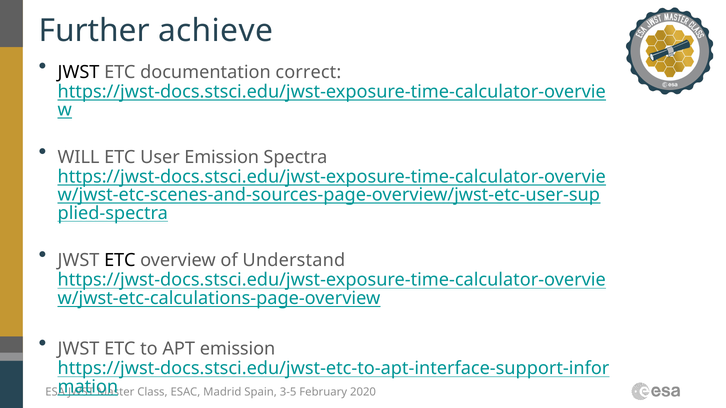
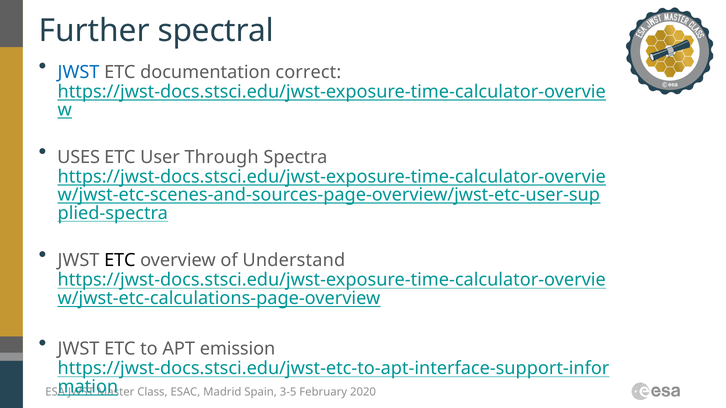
achieve: achieve -> spectral
JWST at (79, 72) colour: black -> blue
WILL: WILL -> USES
User Emission: Emission -> Through
